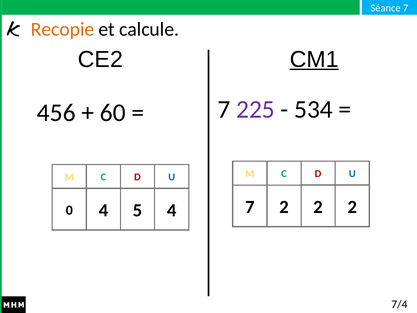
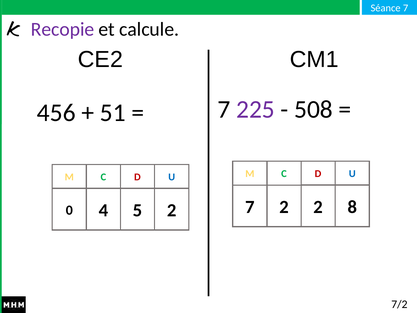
Recopie colour: orange -> purple
CM1 underline: present -> none
534: 534 -> 508
60: 60 -> 51
2 2: 2 -> 8
5 4: 4 -> 2
7/4: 7/4 -> 7/2
